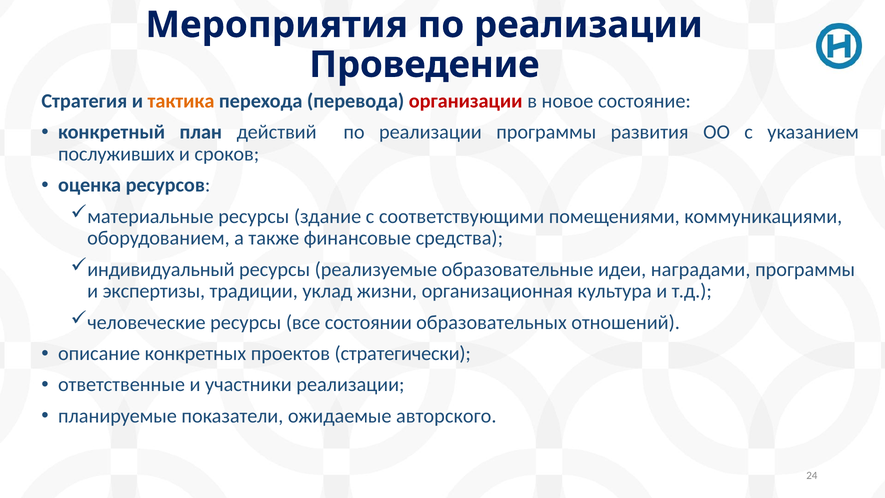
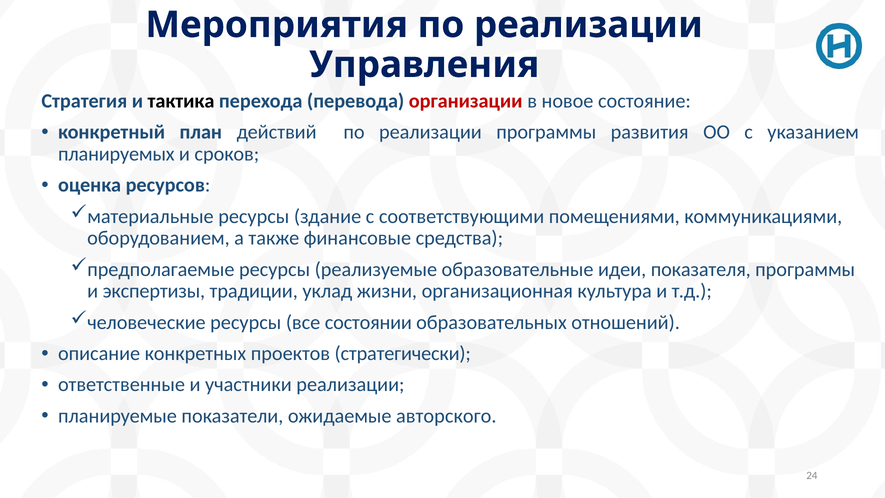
Проведение: Проведение -> Управления
тактика colour: orange -> black
послуживших: послуживших -> планируемых
индивидуальный: индивидуальный -> предполагаемые
наградами: наградами -> показателя
